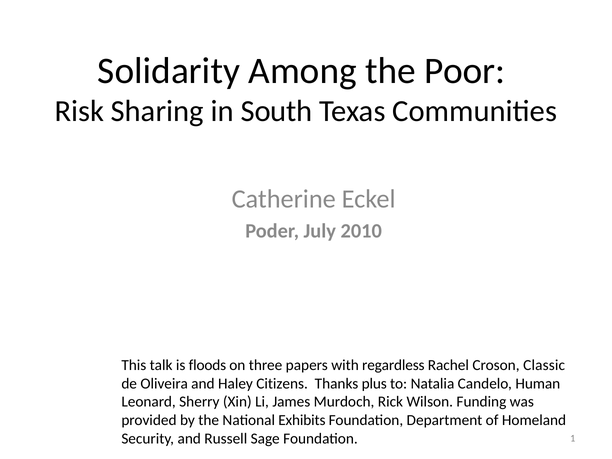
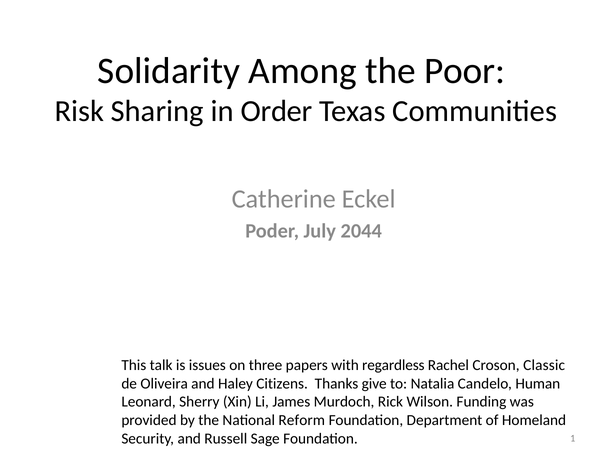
South: South -> Order
2010: 2010 -> 2044
floods: floods -> issues
plus: plus -> give
Exhibits: Exhibits -> Reform
